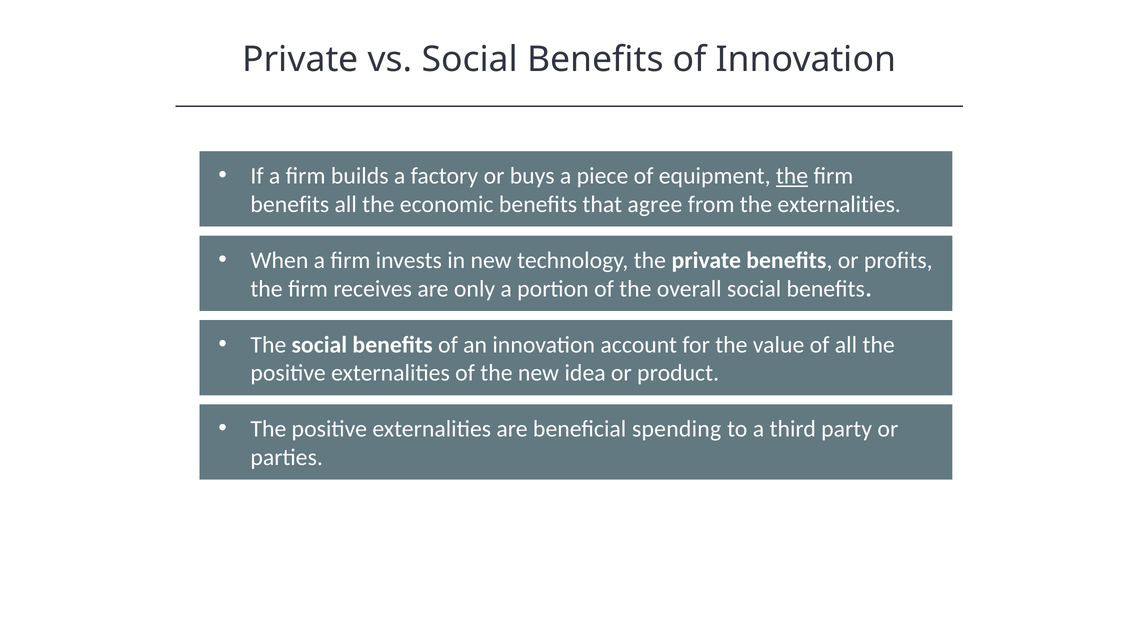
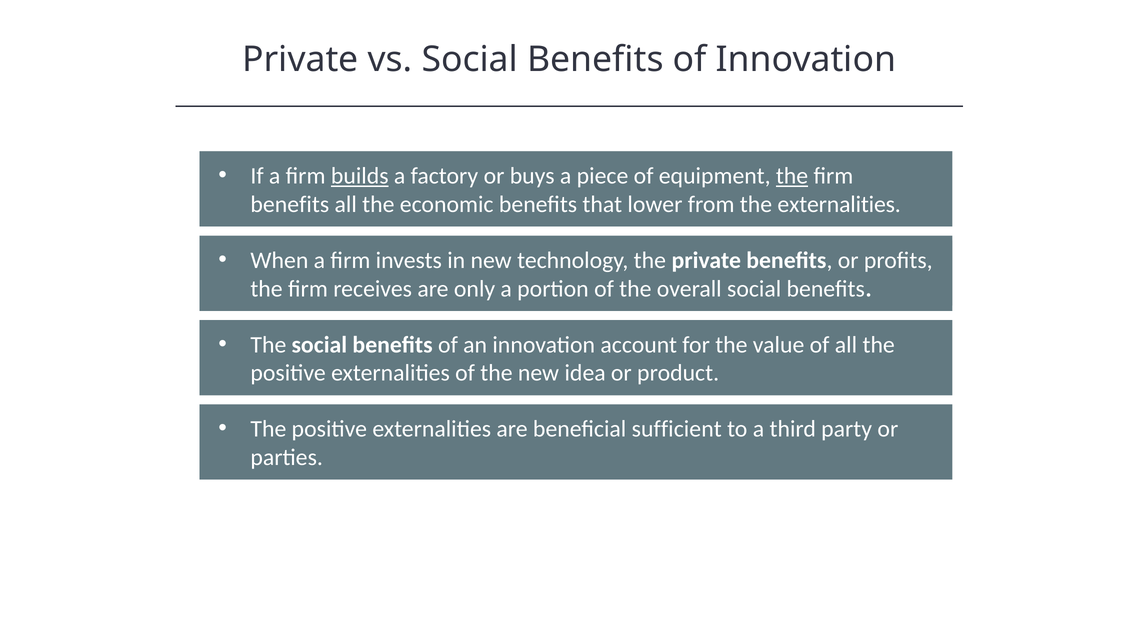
builds underline: none -> present
agree: agree -> lower
spending: spending -> sufficient
